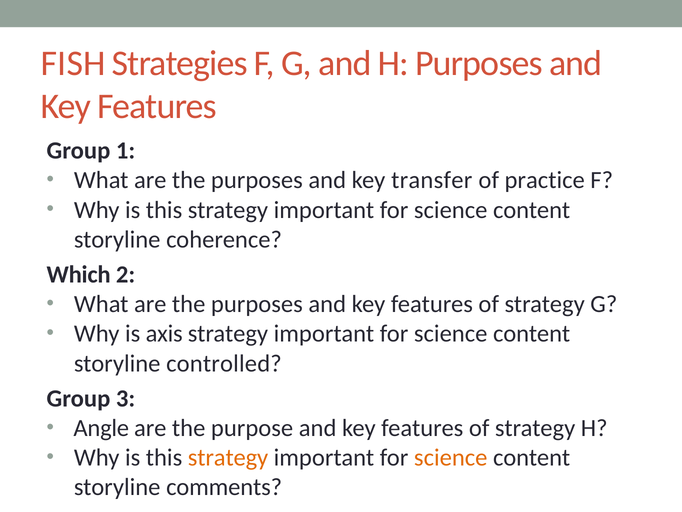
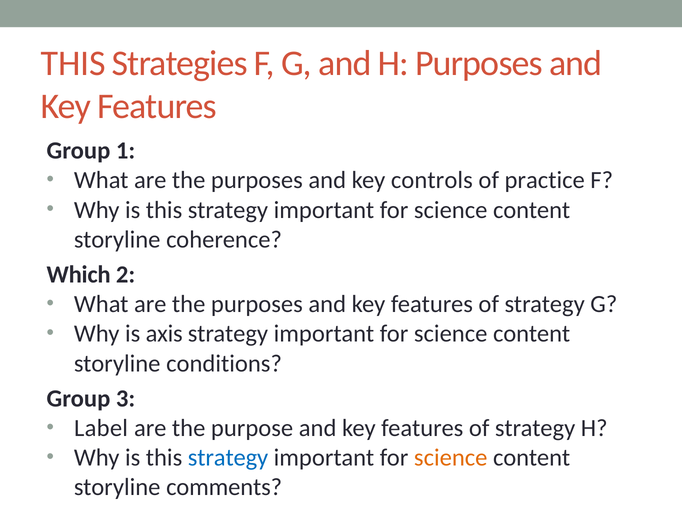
FISH at (73, 63): FISH -> THIS
transfer: transfer -> controls
controlled: controlled -> conditions
Angle: Angle -> Label
strategy at (228, 457) colour: orange -> blue
